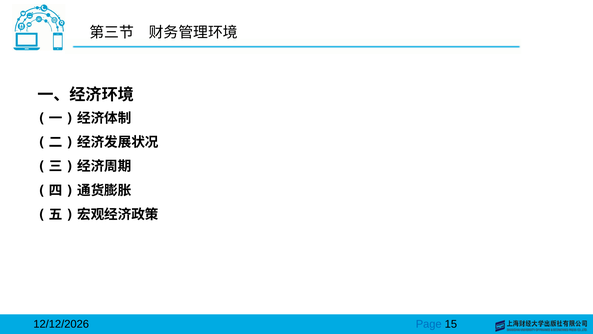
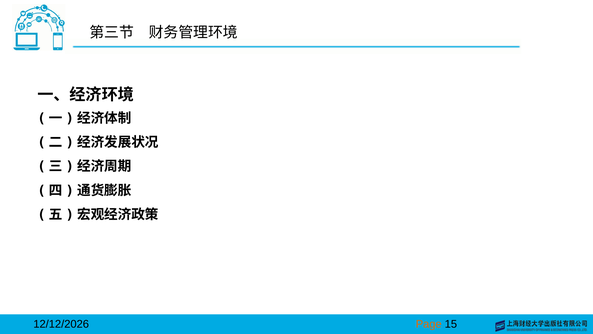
Page colour: blue -> orange
